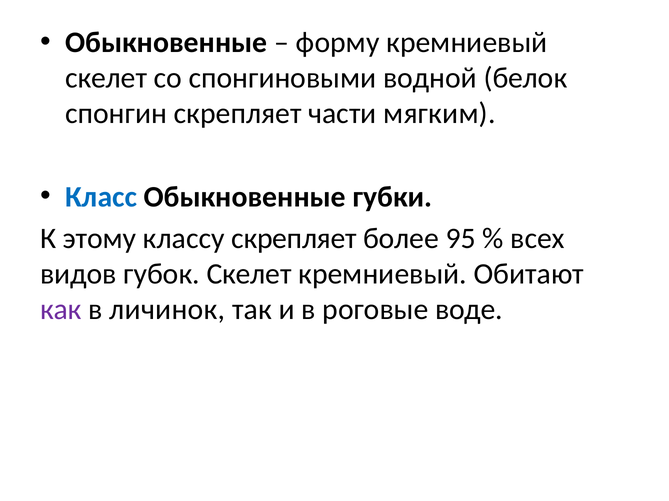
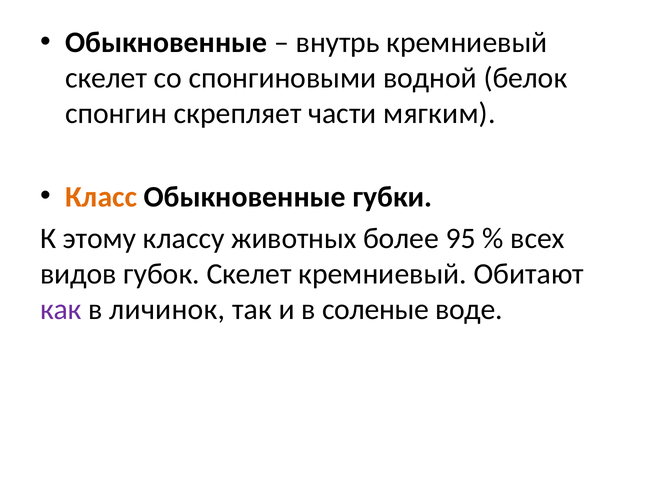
форму: форму -> внутрь
Класс colour: blue -> orange
классу скрепляет: скрепляет -> животных
роговые: роговые -> соленые
